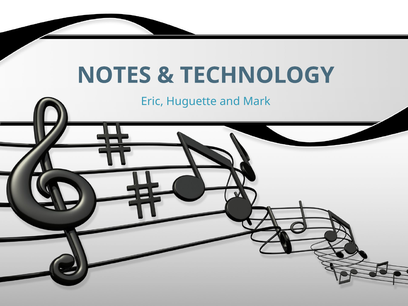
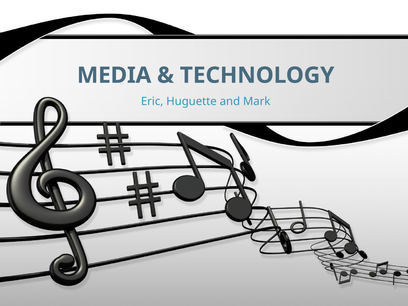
NOTES: NOTES -> MEDIA
